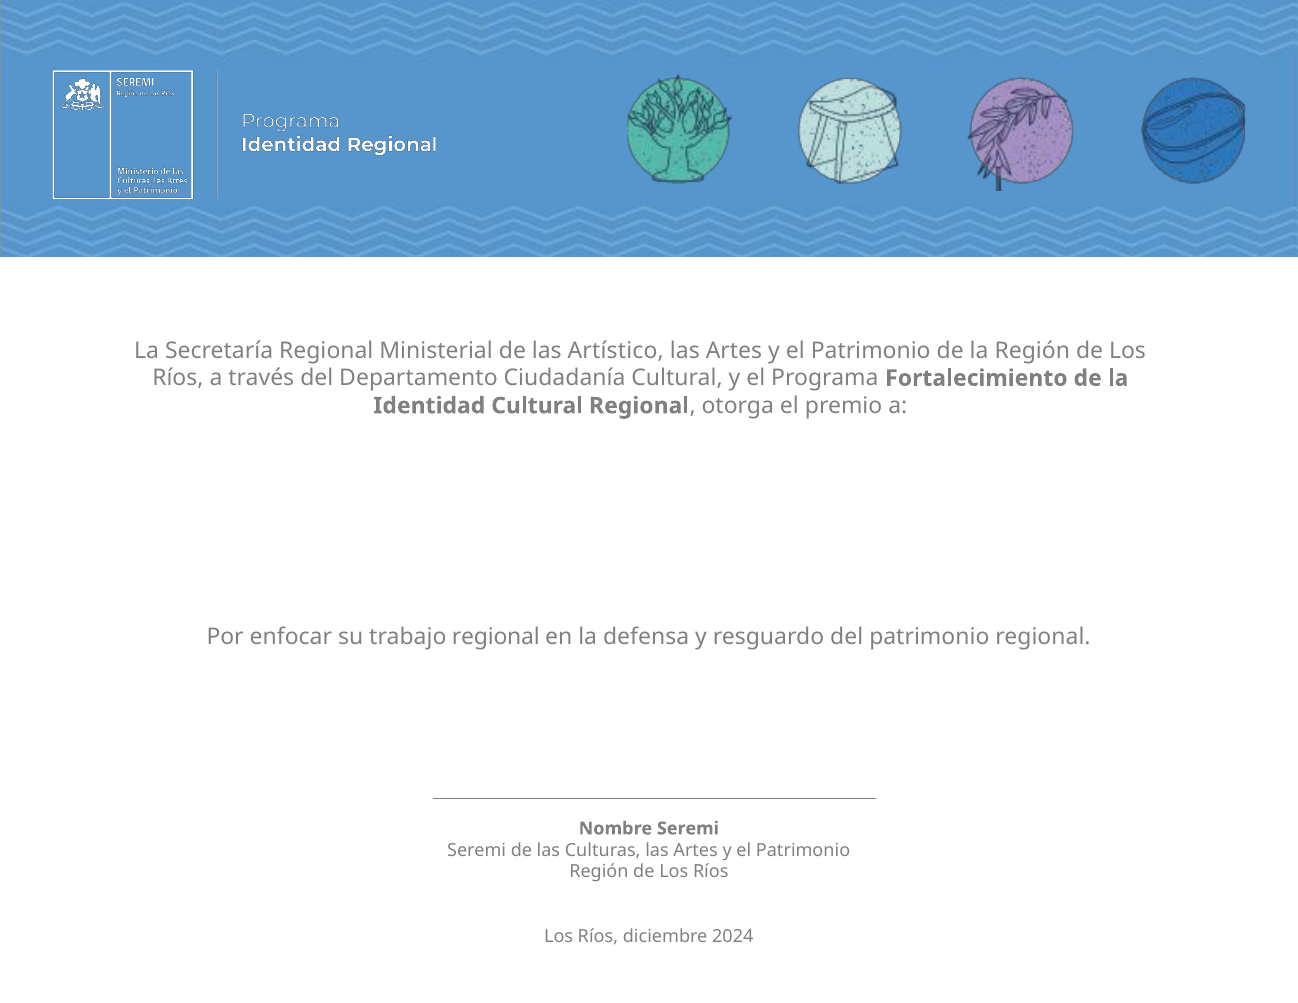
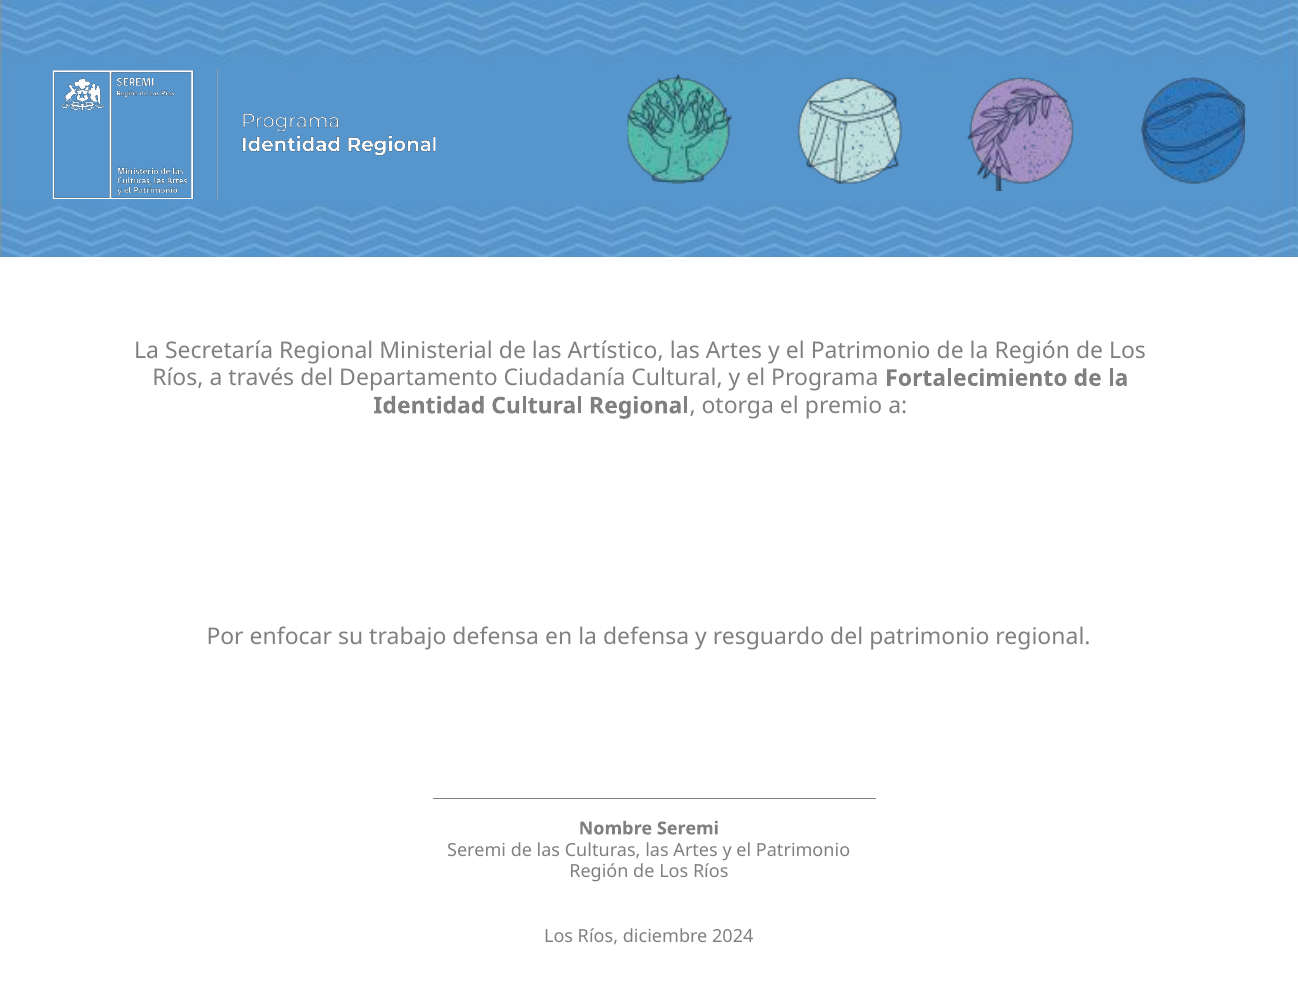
trabajo regional: regional -> defensa
